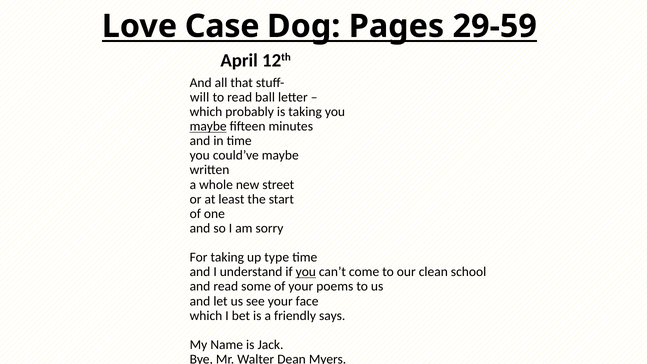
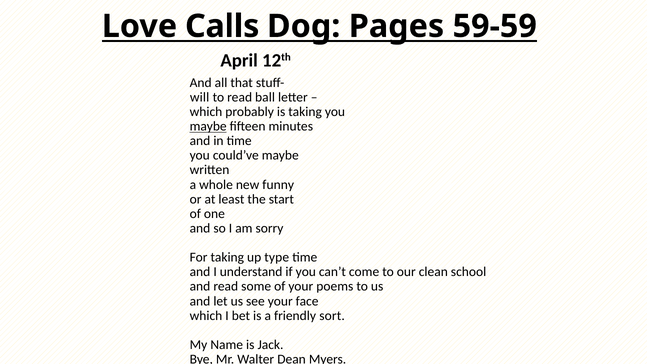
Case: Case -> Calls
29-59: 29-59 -> 59-59
street: street -> funny
you at (306, 272) underline: present -> none
says: says -> sort
